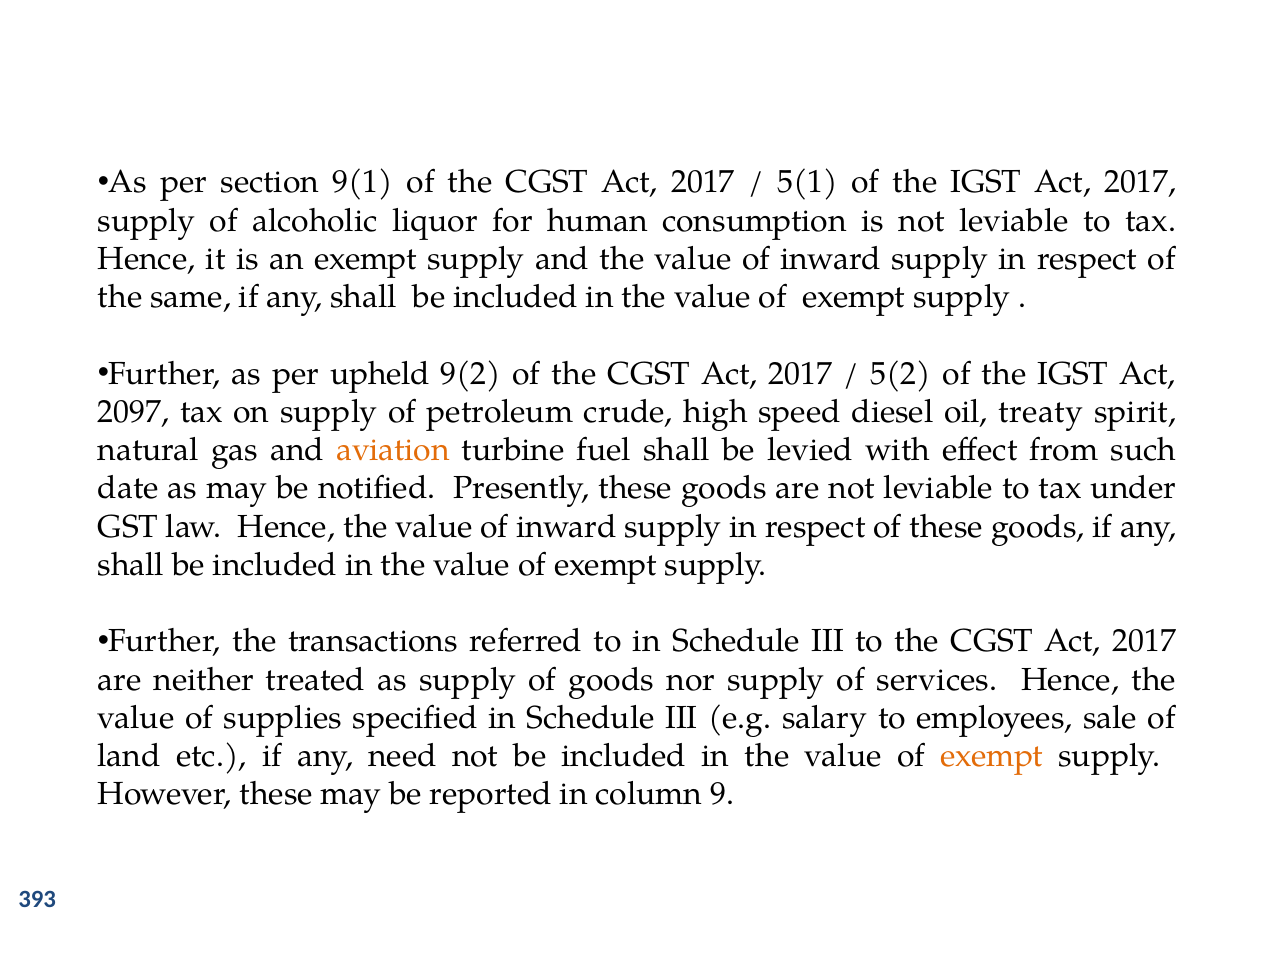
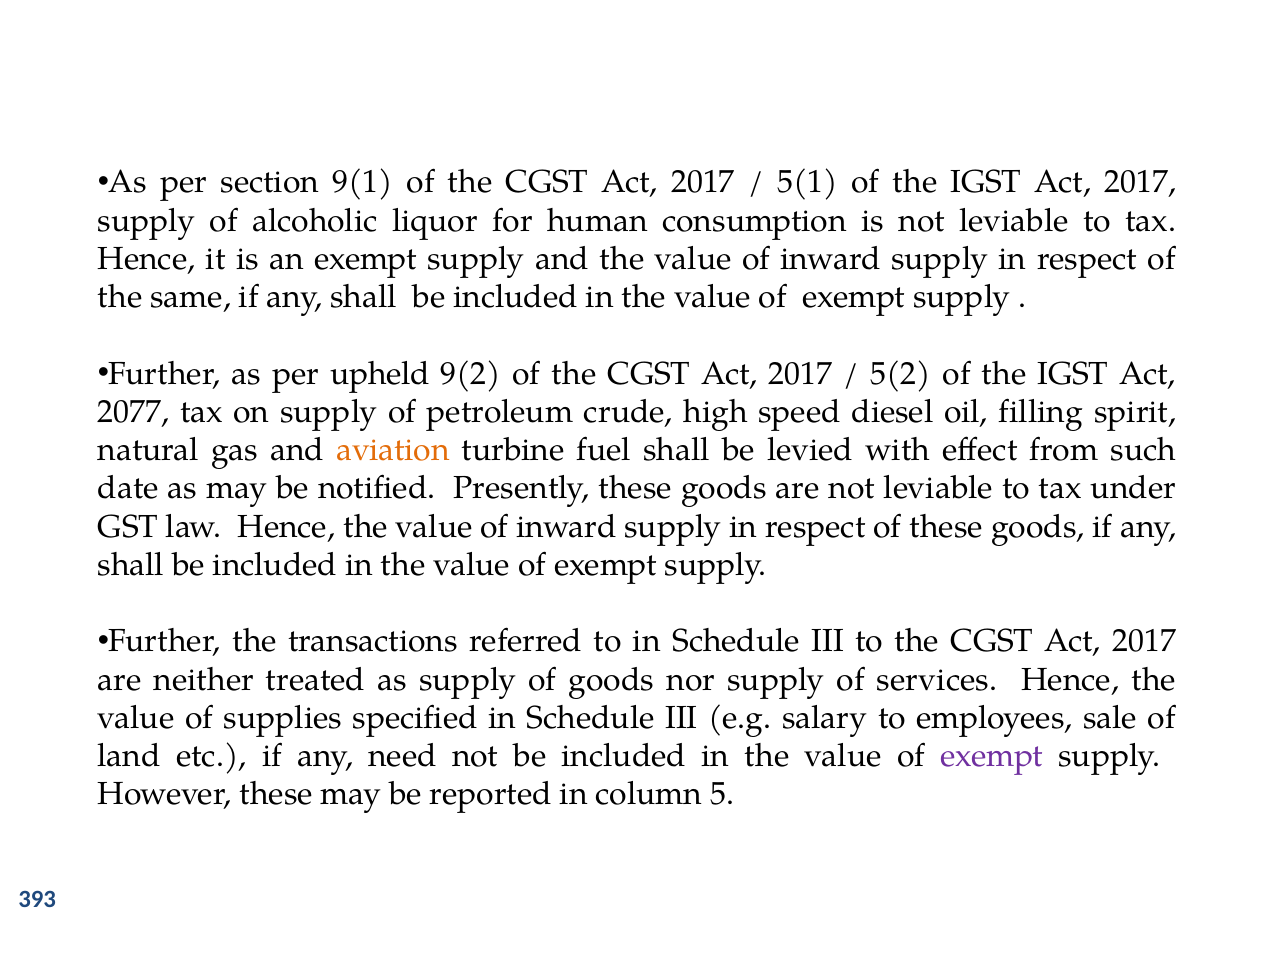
2097: 2097 -> 2077
treaty: treaty -> filling
exempt at (992, 756) colour: orange -> purple
9: 9 -> 5
